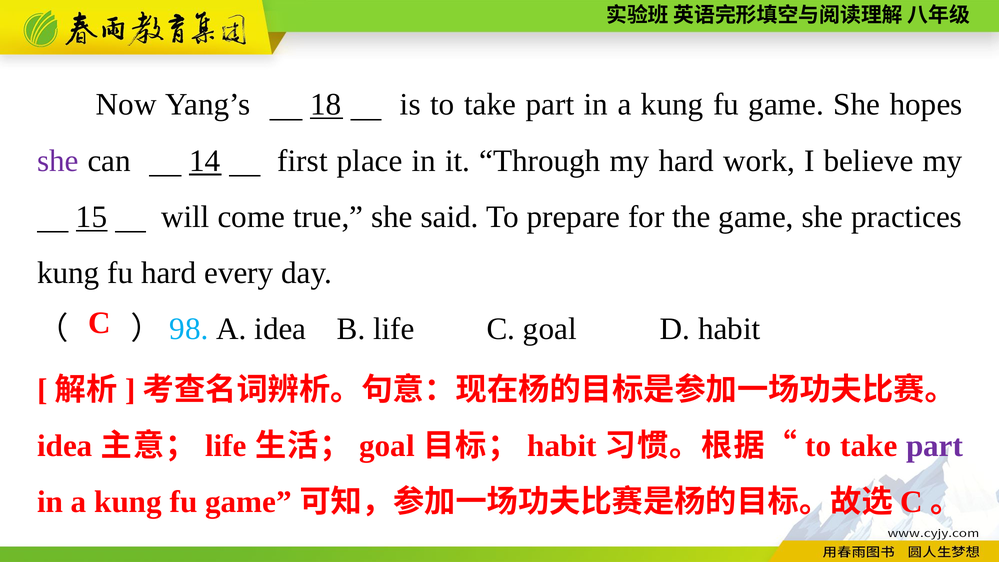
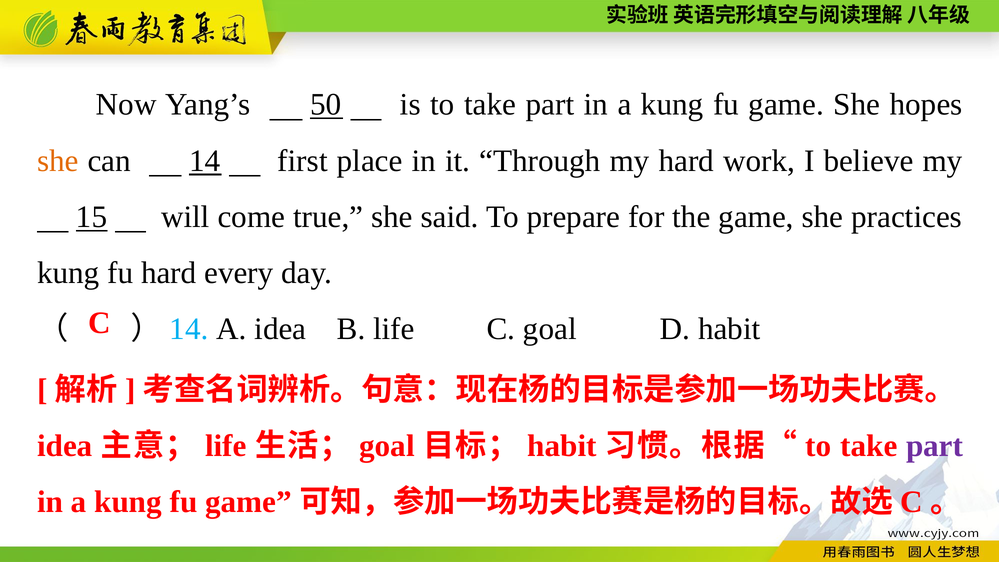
18: 18 -> 50
she at (58, 161) colour: purple -> orange
98 at (189, 329): 98 -> 14
